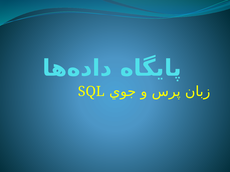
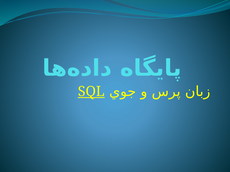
SQL underline: none -> present
